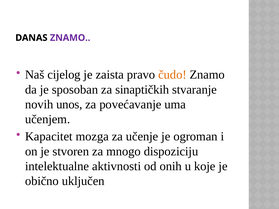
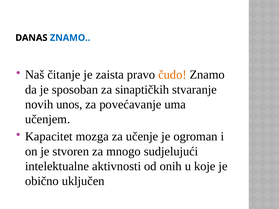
ZNAMO at (70, 38) colour: purple -> blue
cijelog: cijelog -> čitanje
dispoziciju: dispoziciju -> sudjelujući
